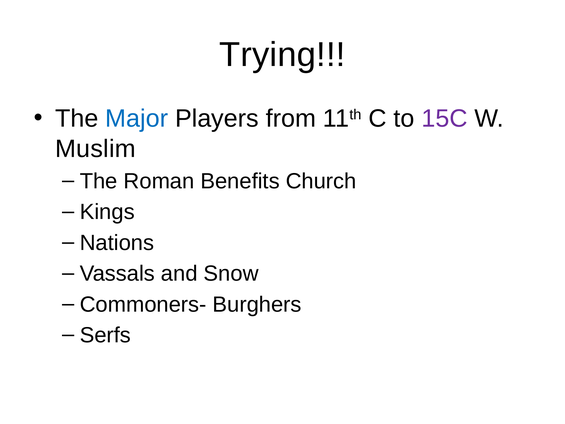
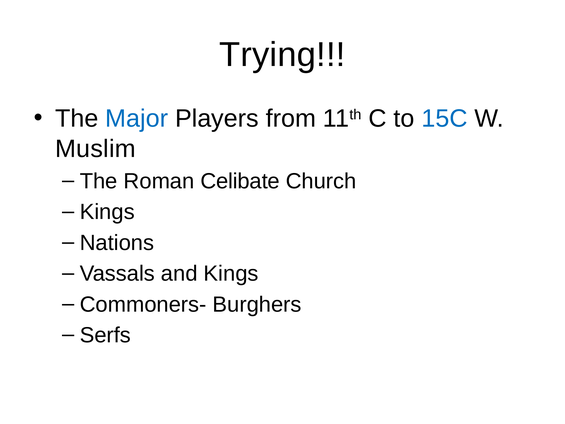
15C colour: purple -> blue
Benefits: Benefits -> Celibate
and Snow: Snow -> Kings
